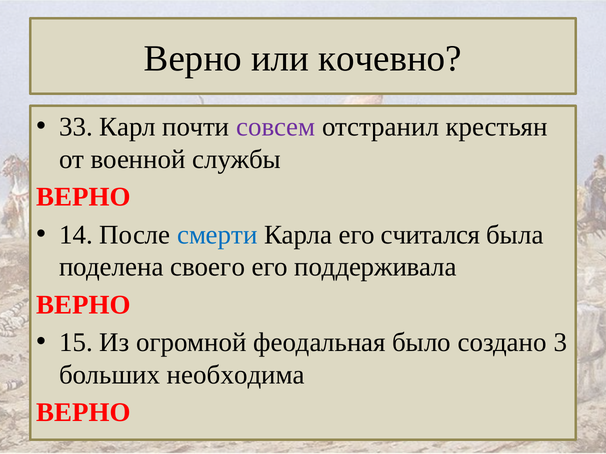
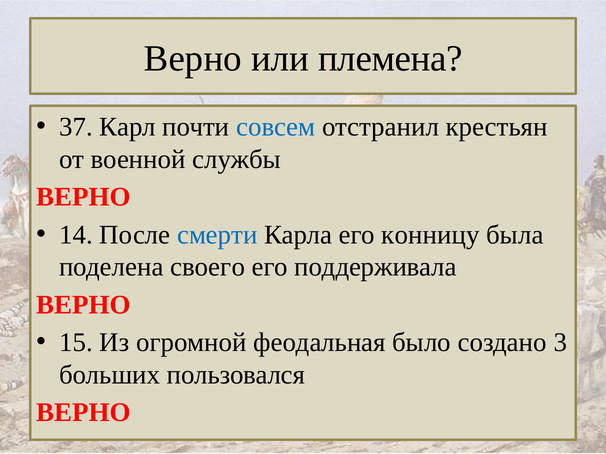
кочевно: кочевно -> племена
33: 33 -> 37
совсем colour: purple -> blue
считался: считался -> конницу
необходима: необходима -> пользовался
